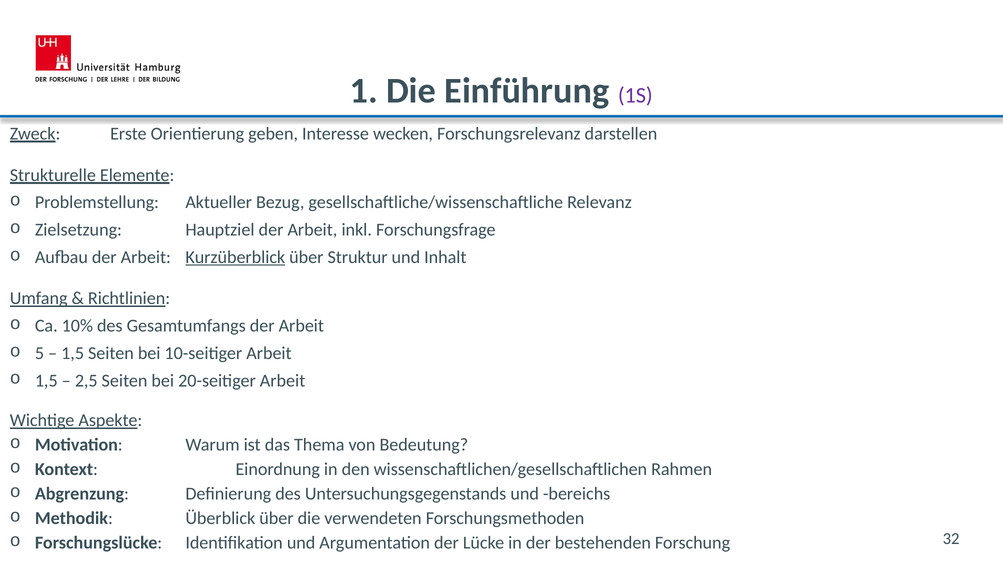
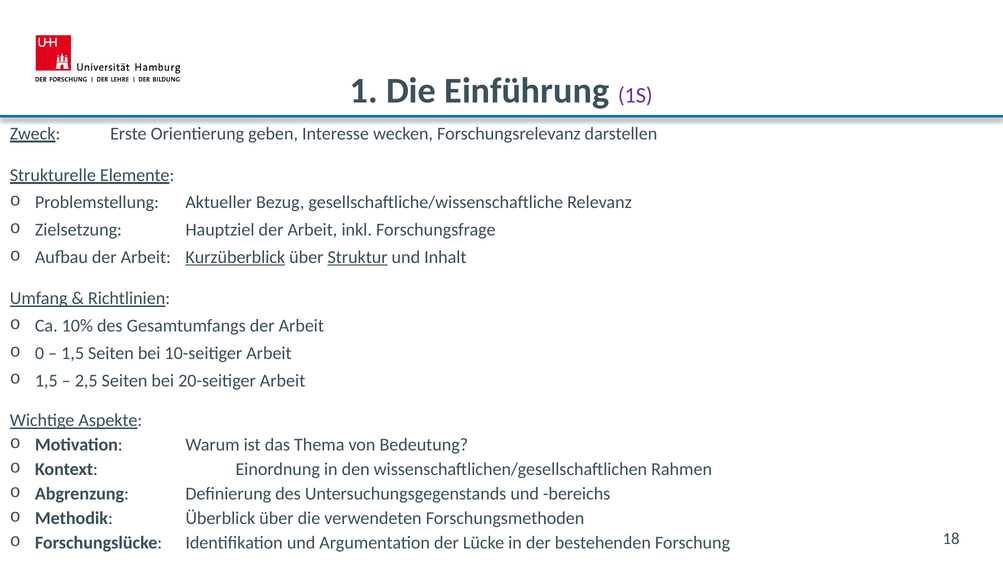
Struktur underline: none -> present
5: 5 -> 0
32: 32 -> 18
